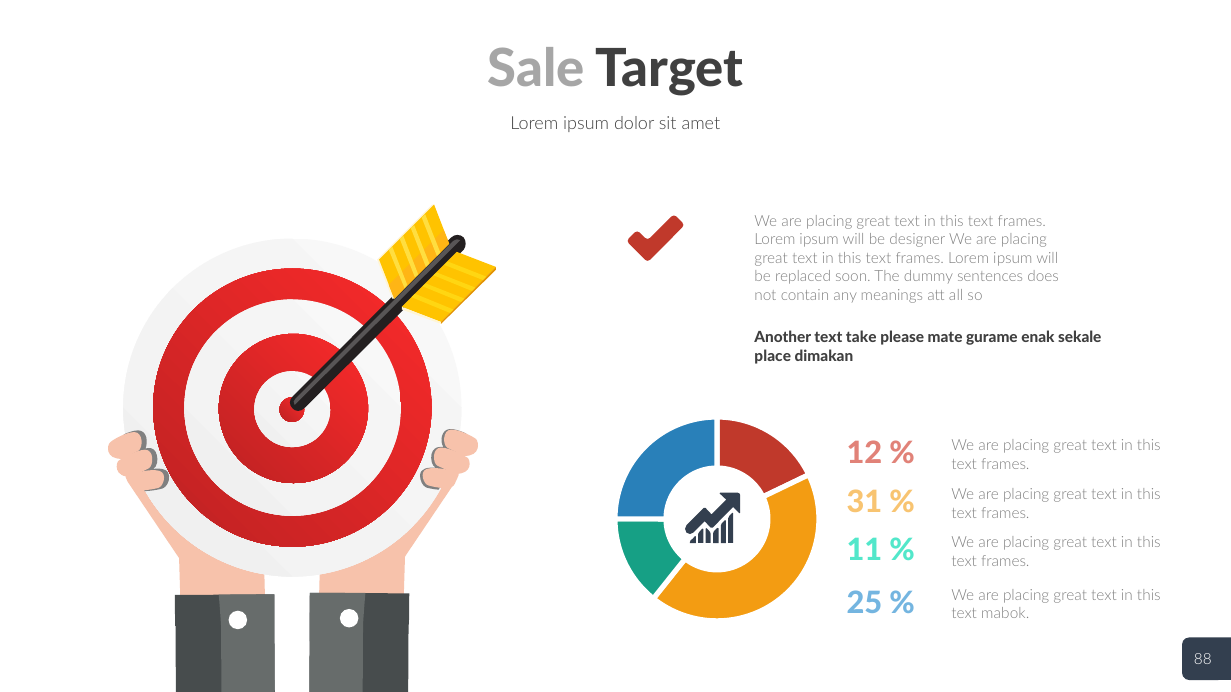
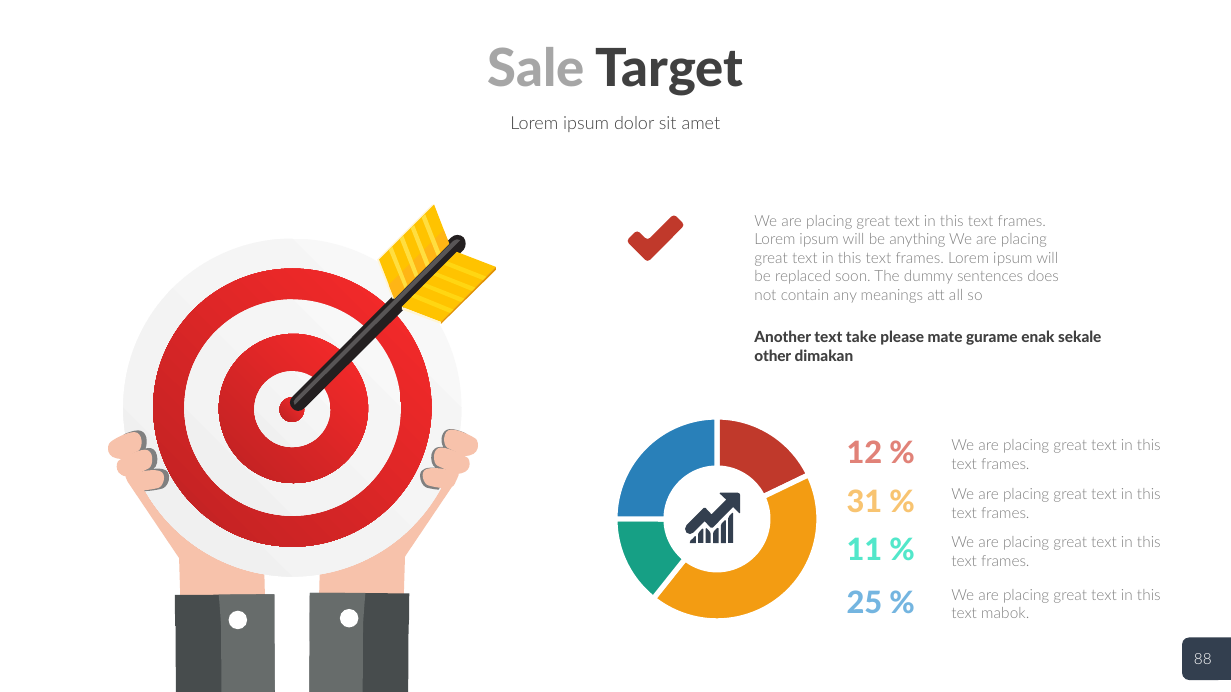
designer: designer -> anything
place: place -> other
